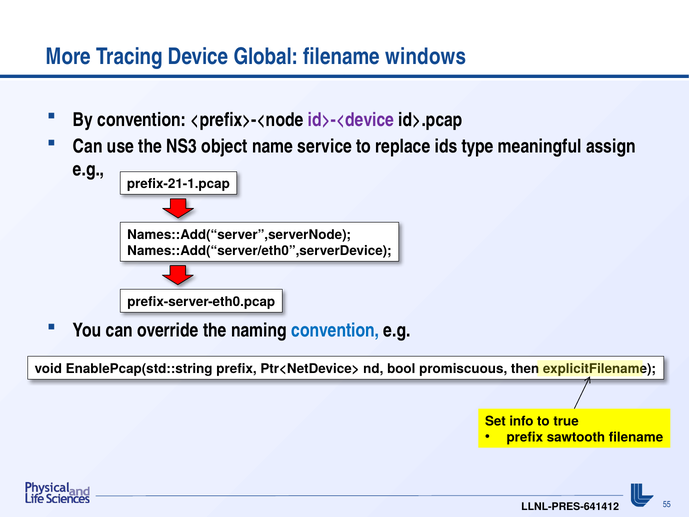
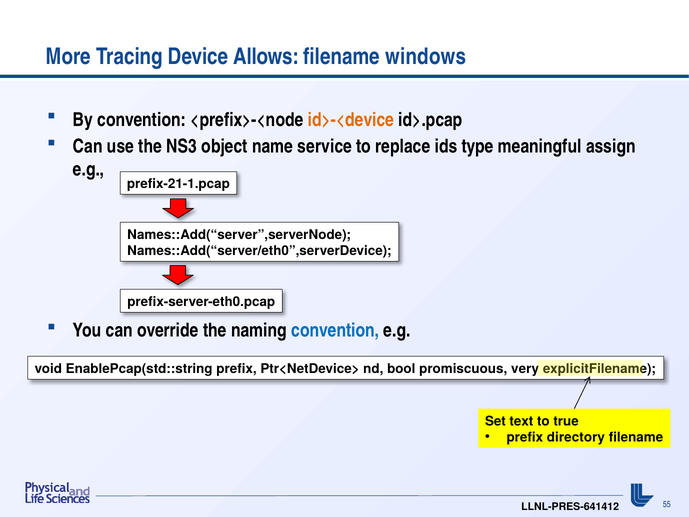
Global: Global -> Allows
id>-<device colour: purple -> orange
then: then -> very
info: info -> text
sawtooth: sawtooth -> directory
